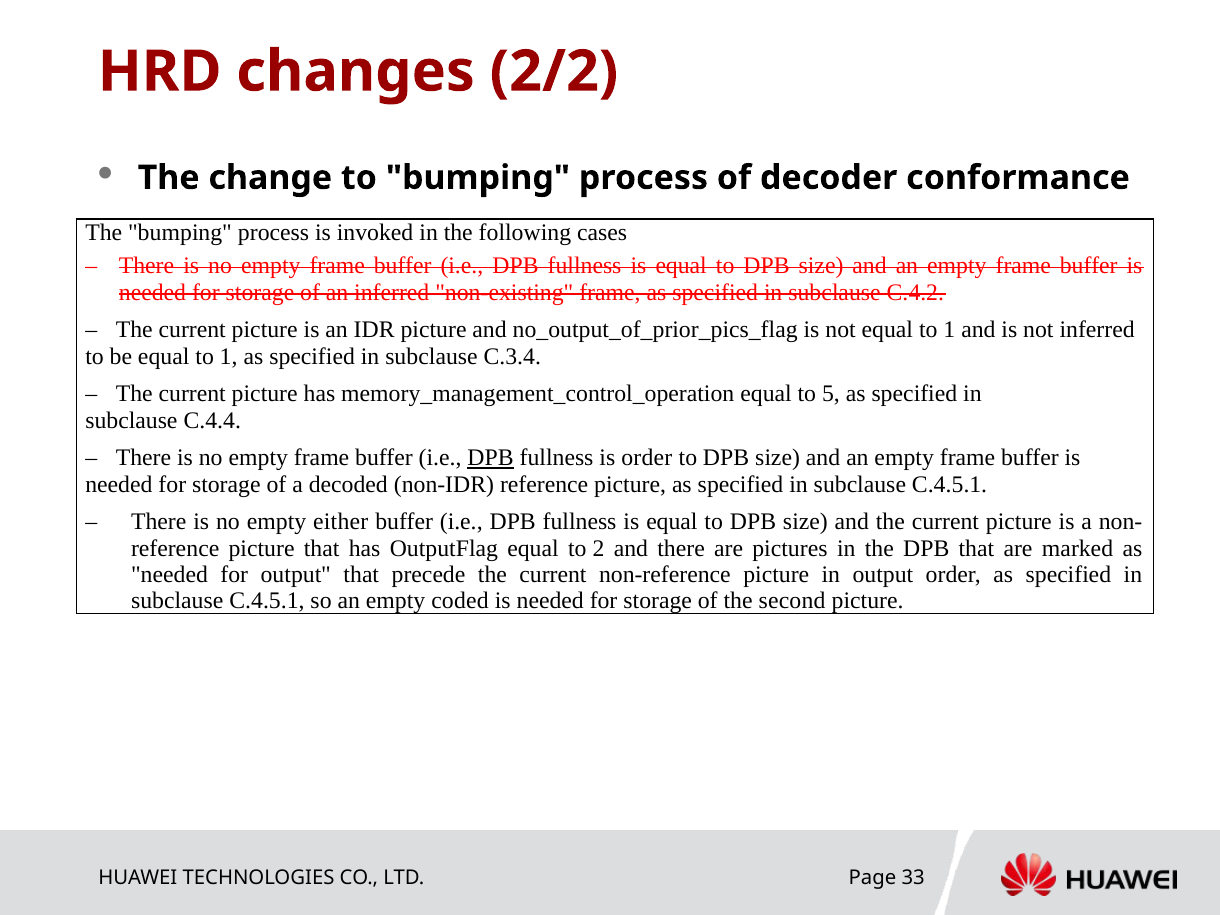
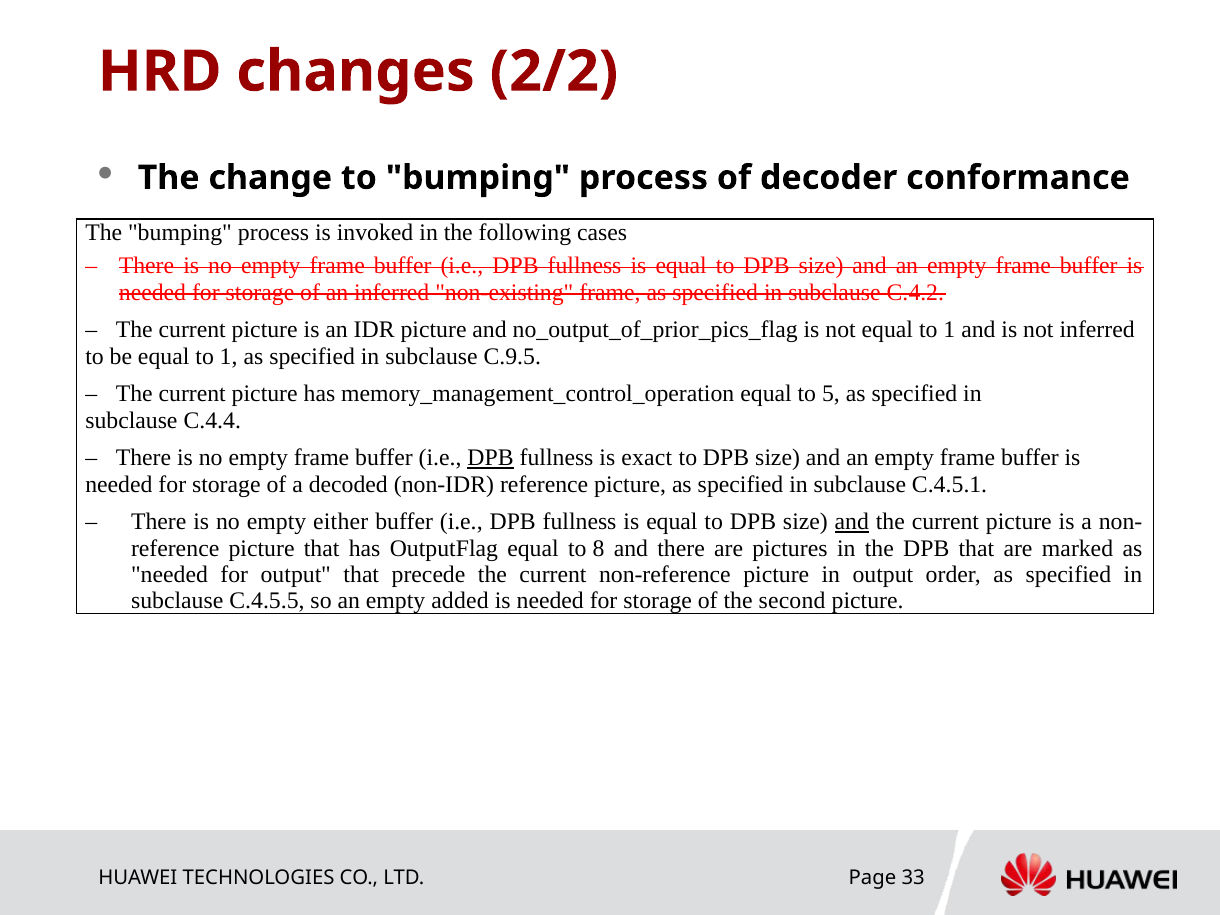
C.3.4: C.3.4 -> C.9.5
is order: order -> exact
and at (852, 522) underline: none -> present
2: 2 -> 8
C.4.5.1 at (267, 601): C.4.5.1 -> C.4.5.5
coded: coded -> added
